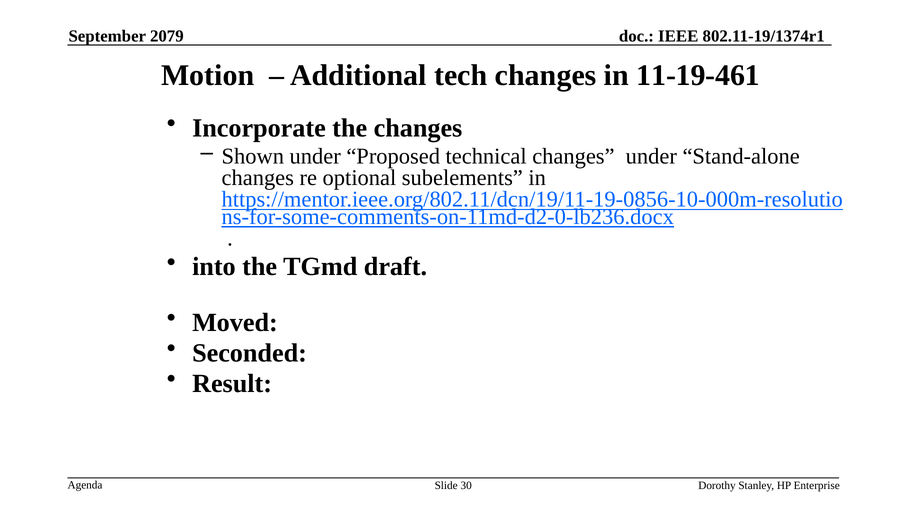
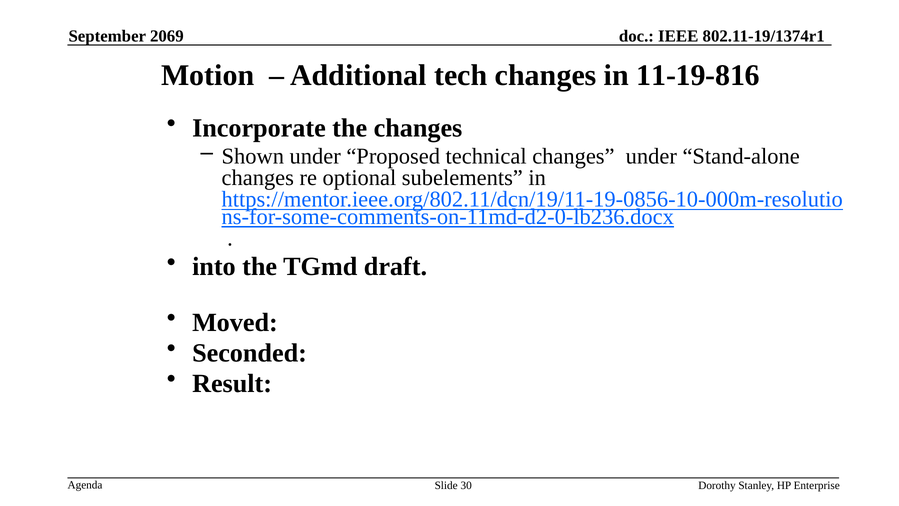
2079: 2079 -> 2069
11-19-461: 11-19-461 -> 11-19-816
